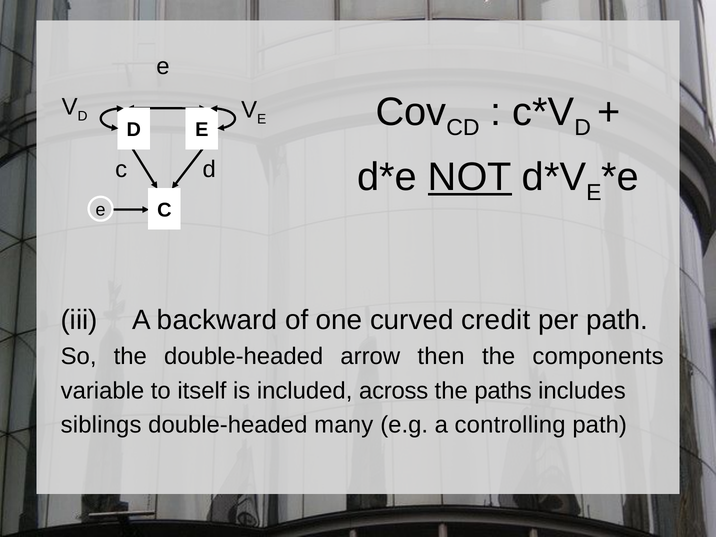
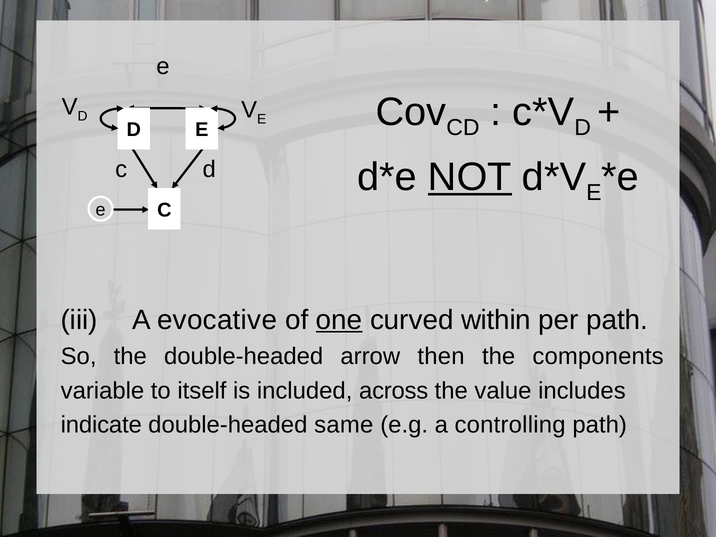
backward: backward -> evocative
one underline: none -> present
credit: credit -> within
paths: paths -> value
siblings: siblings -> indicate
many: many -> same
